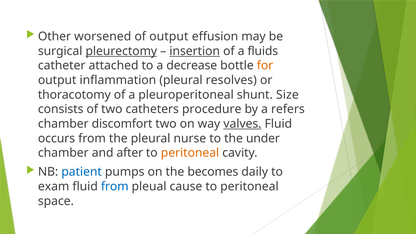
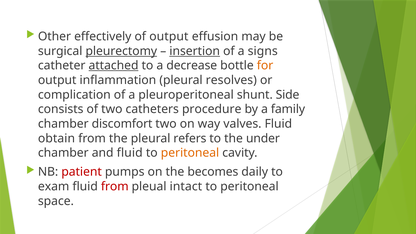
worsened: worsened -> effectively
fluids: fluids -> signs
attached underline: none -> present
thoracotomy: thoracotomy -> complication
Size: Size -> Side
refers: refers -> family
valves underline: present -> none
occurs: occurs -> obtain
nurse: nurse -> refers
and after: after -> fluid
patient colour: blue -> red
from at (115, 186) colour: blue -> red
cause: cause -> intact
